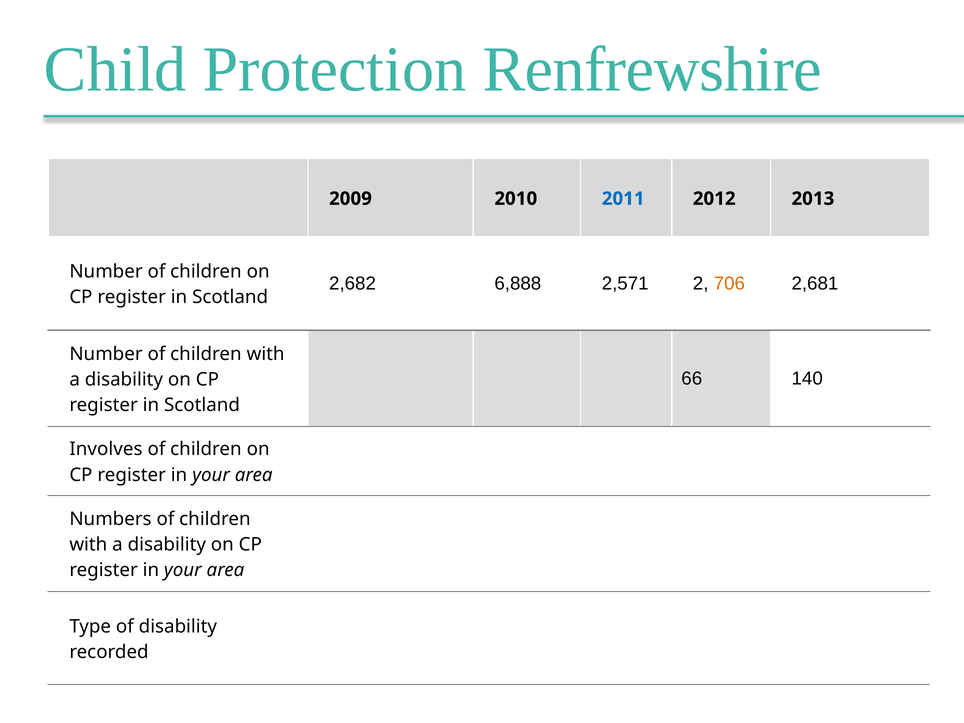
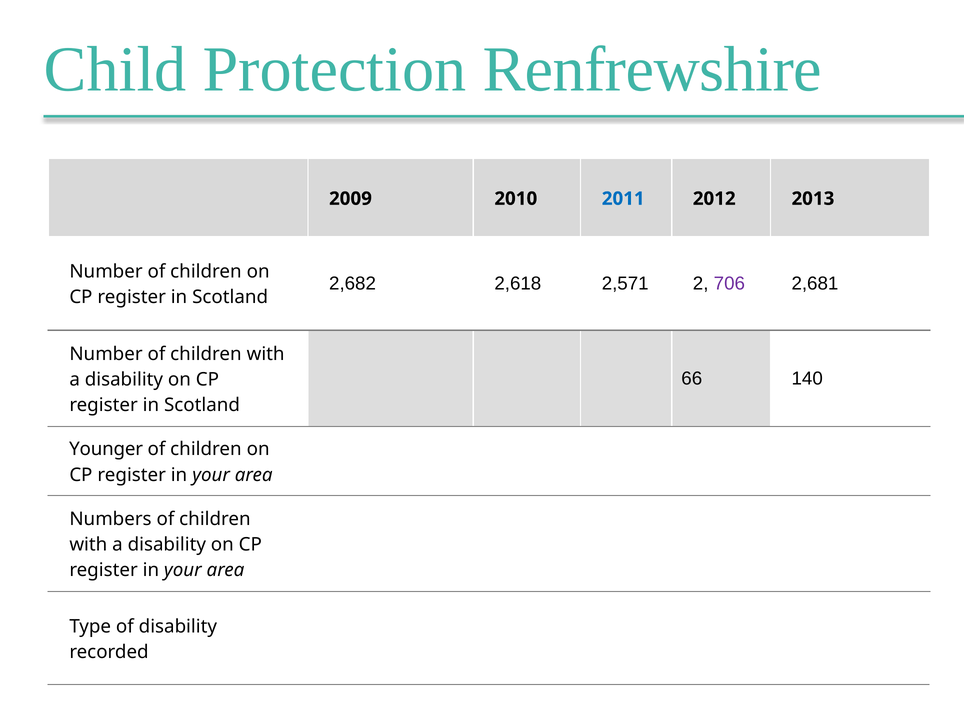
6,888: 6,888 -> 2,618
706 colour: orange -> purple
Involves: Involves -> Younger
